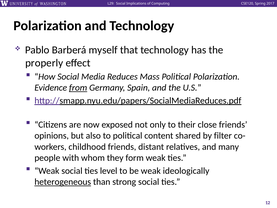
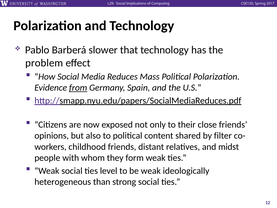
myself: myself -> slower
properly: properly -> problem
many: many -> midst
heterogeneous underline: present -> none
